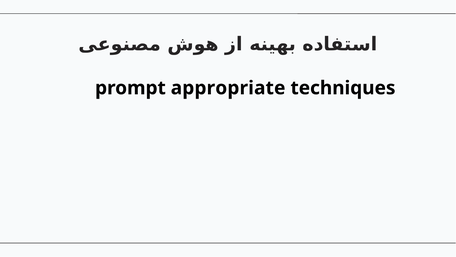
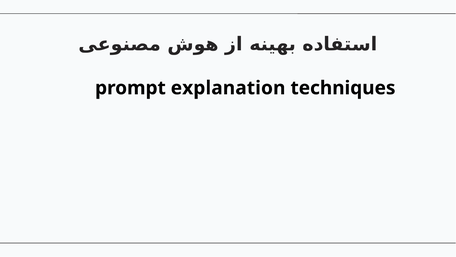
appropriate: appropriate -> explanation
